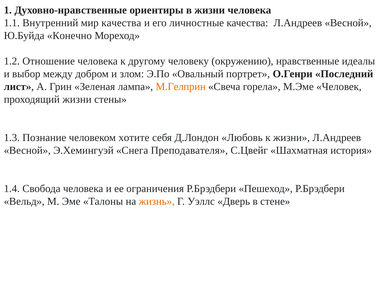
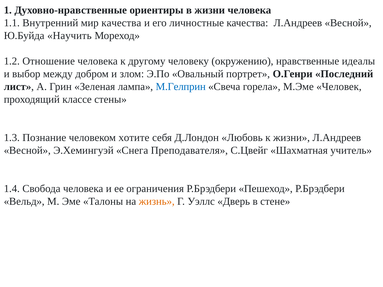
Конечно: Конечно -> Научить
М.Гелприн colour: orange -> blue
проходящий жизни: жизни -> классе
история: история -> учитель
